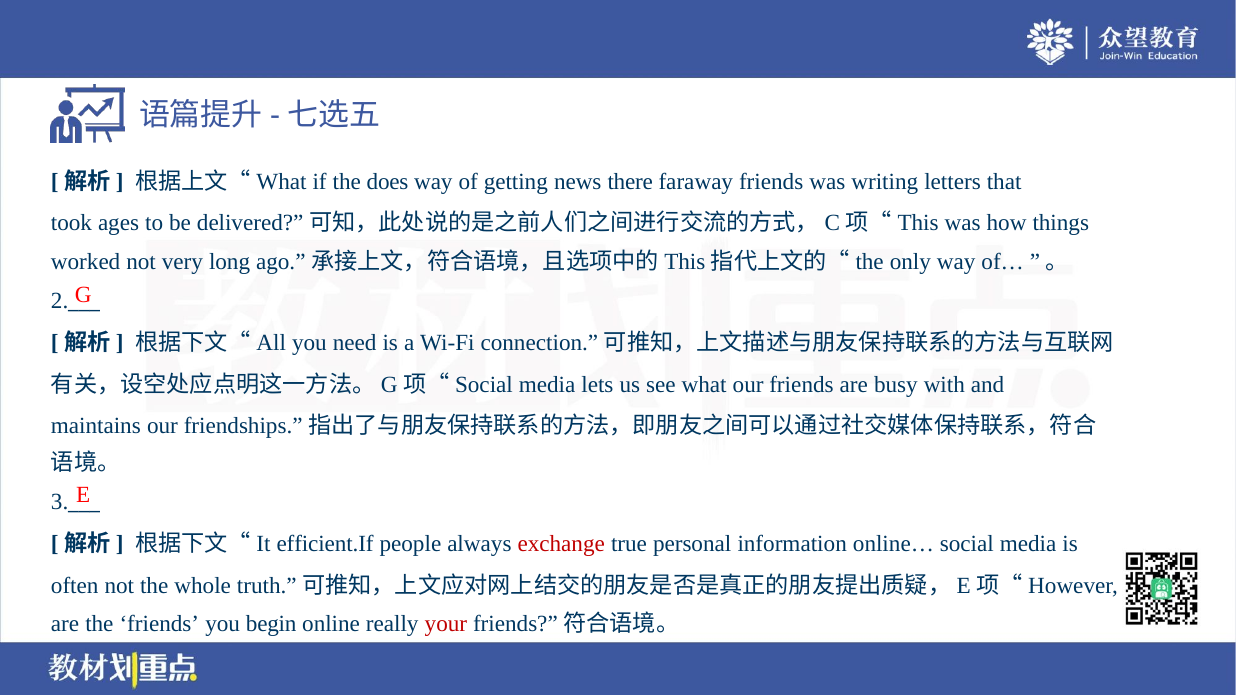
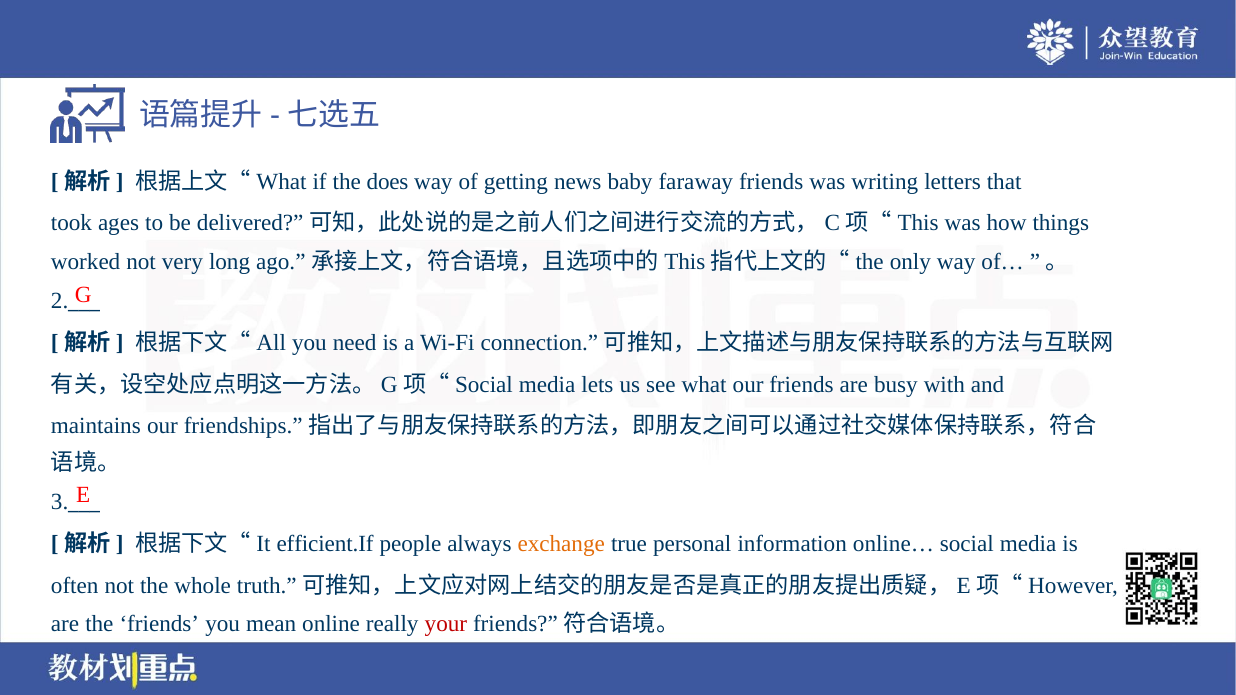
there: there -> baby
exchange colour: red -> orange
begin: begin -> mean
